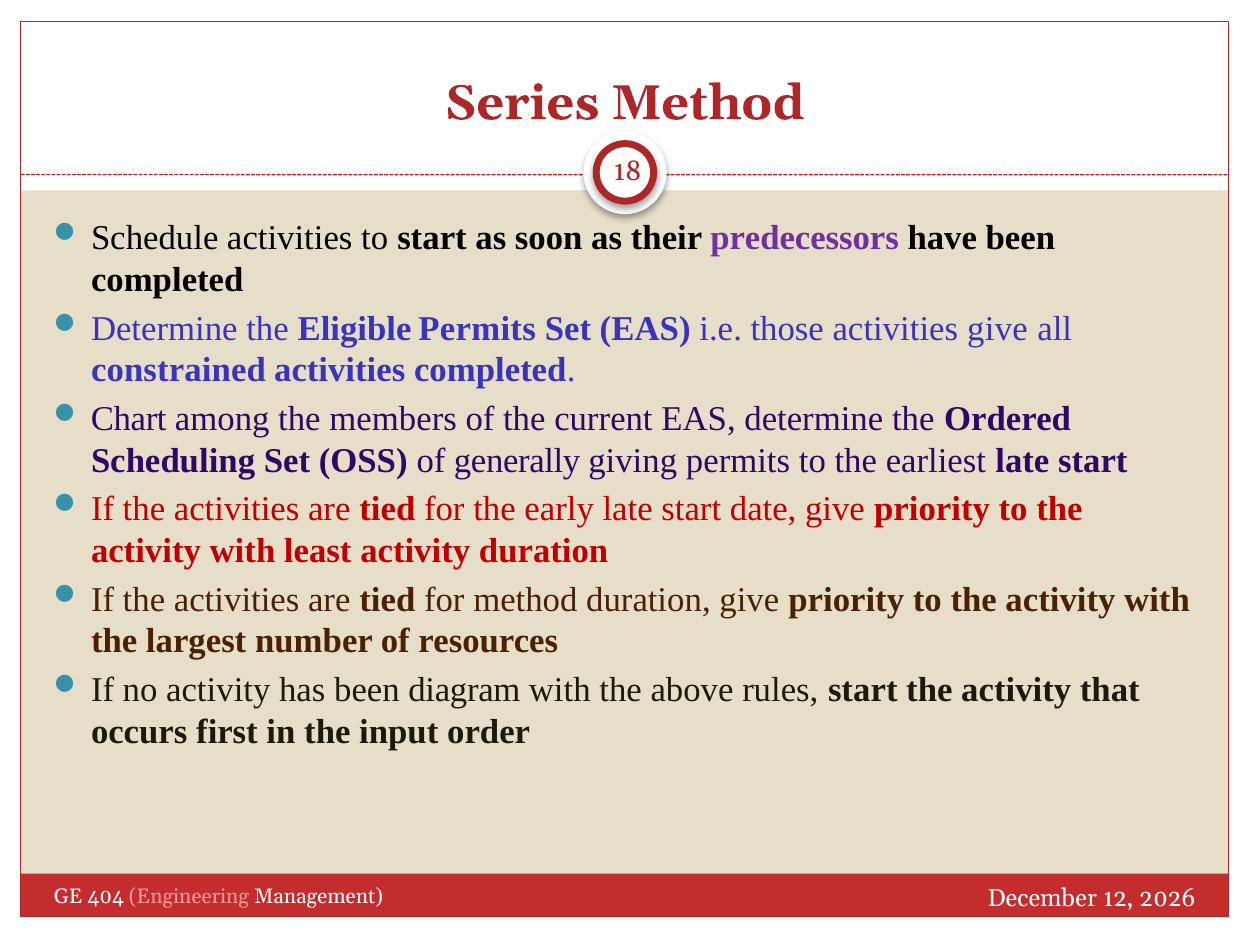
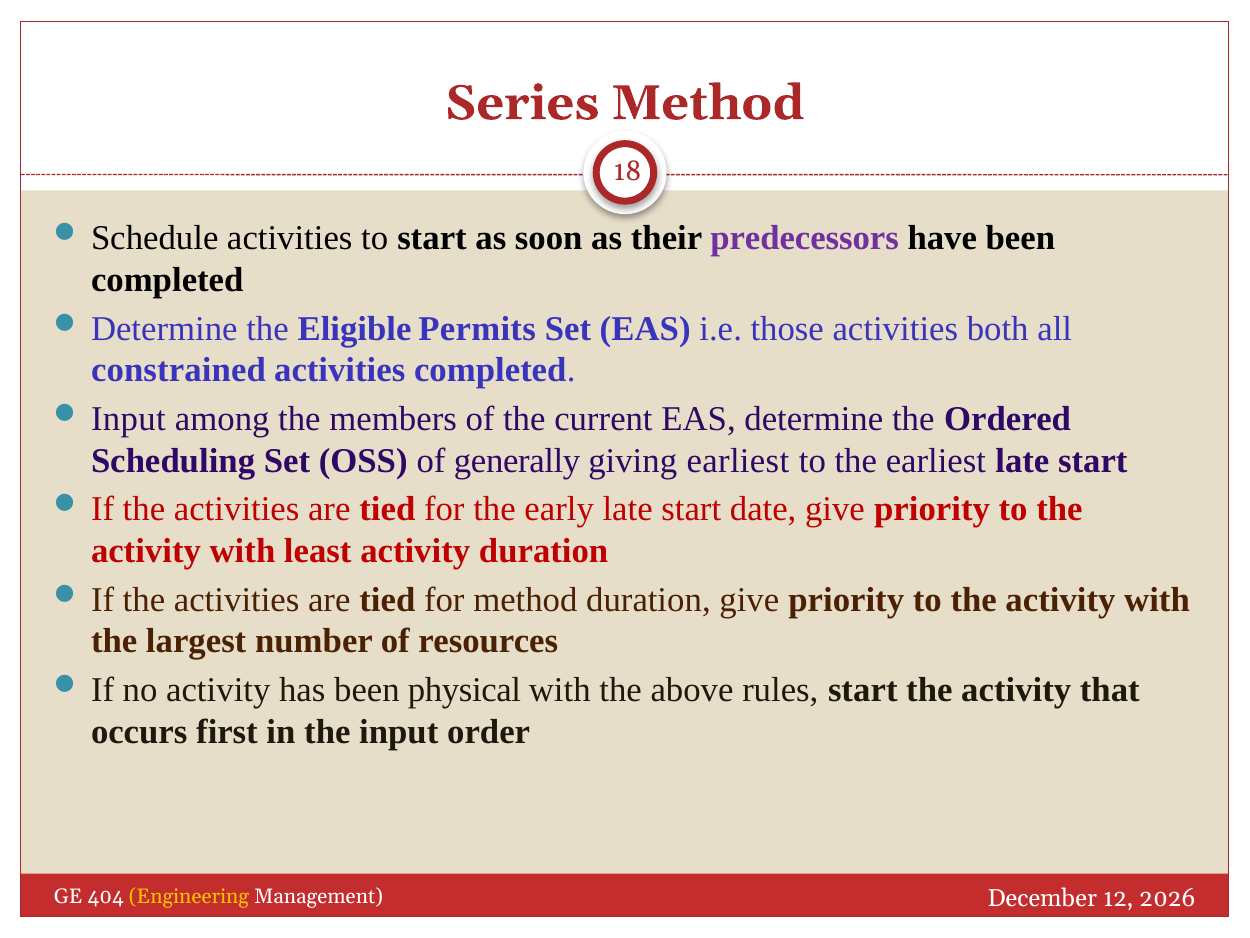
activities give: give -> both
Chart at (129, 419): Chart -> Input
giving permits: permits -> earliest
diagram: diagram -> physical
Engineering colour: pink -> yellow
